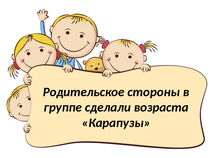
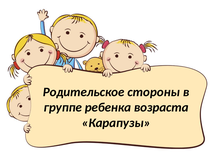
сделали: сделали -> ребенка
